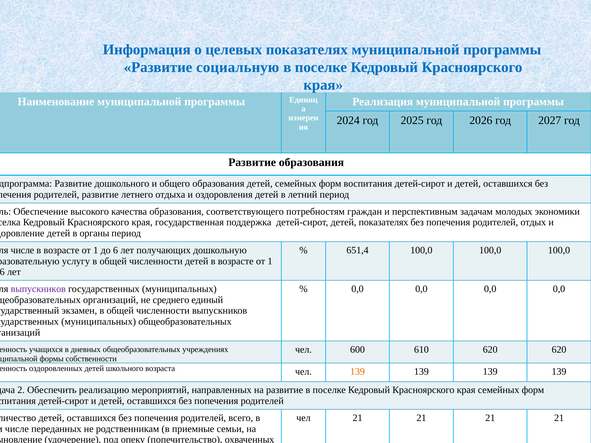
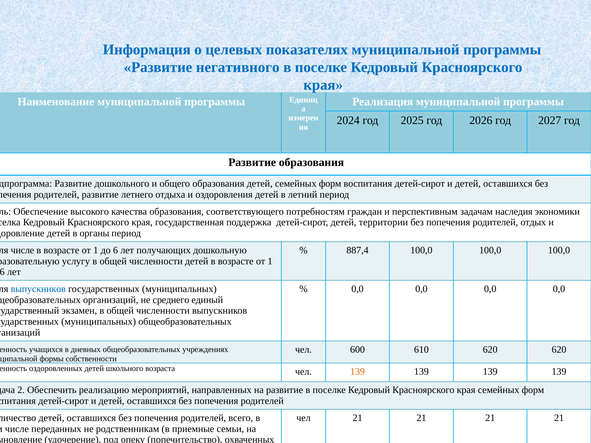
социальную: социальную -> негативного
молодых: молодых -> наследия
детей показателях: показателях -> территории
651,4: 651,4 -> 887,4
выпускников at (38, 289) colour: purple -> blue
